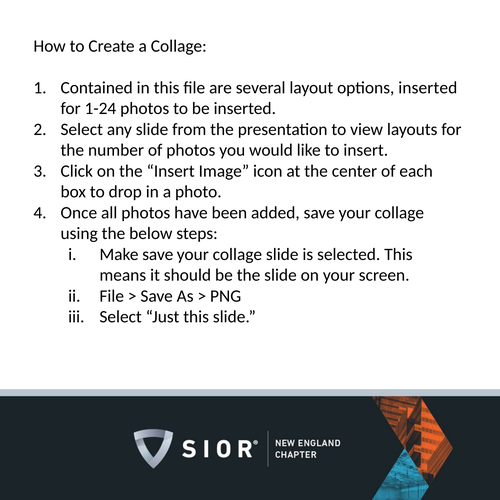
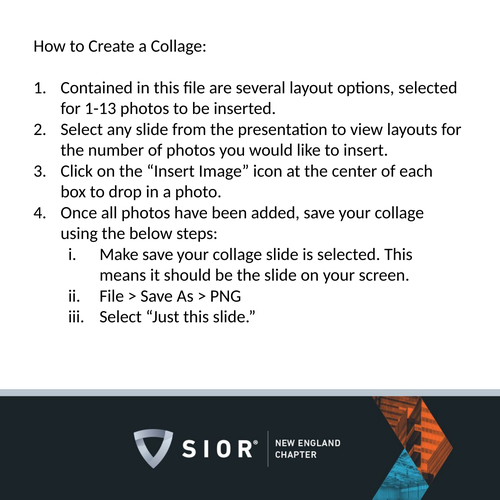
options inserted: inserted -> selected
1-24: 1-24 -> 1-13
